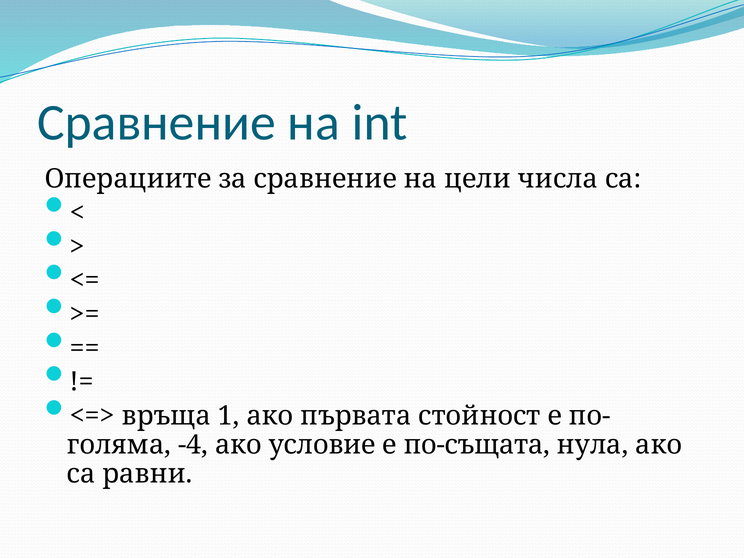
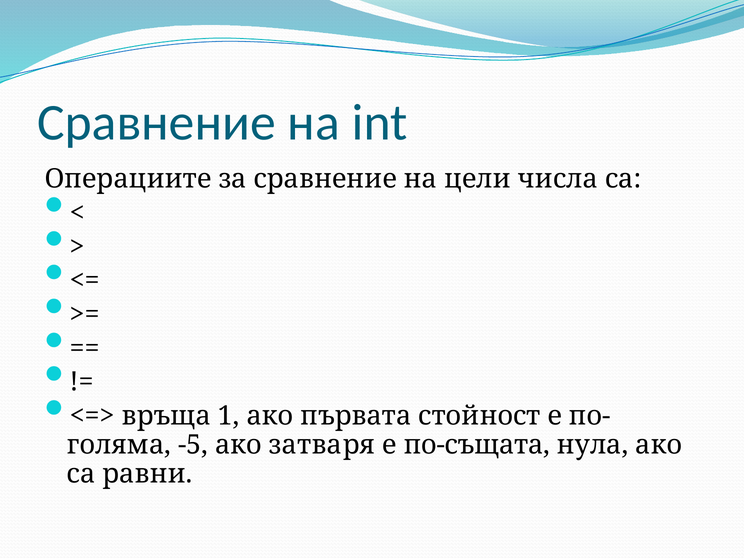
-4: -4 -> -5
условие: условие -> затваря
